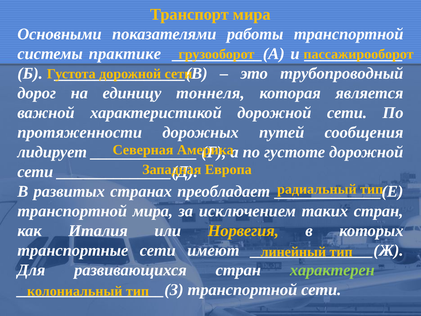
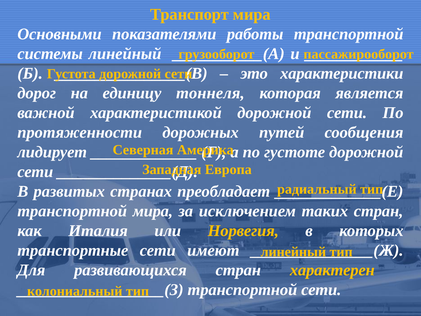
системы практике: практике -> линейный
трубопроводный: трубопроводный -> характеристики
характерен colour: light green -> yellow
